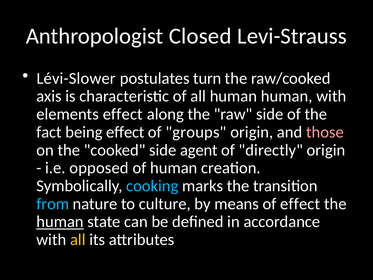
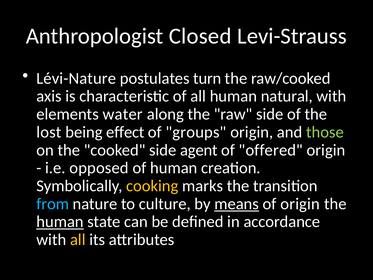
Lévi-Slower: Lévi-Slower -> Lévi-Nature
human human: human -> natural
elements effect: effect -> water
fact: fact -> lost
those colour: pink -> light green
directly: directly -> offered
cooking colour: light blue -> yellow
means underline: none -> present
of effect: effect -> origin
